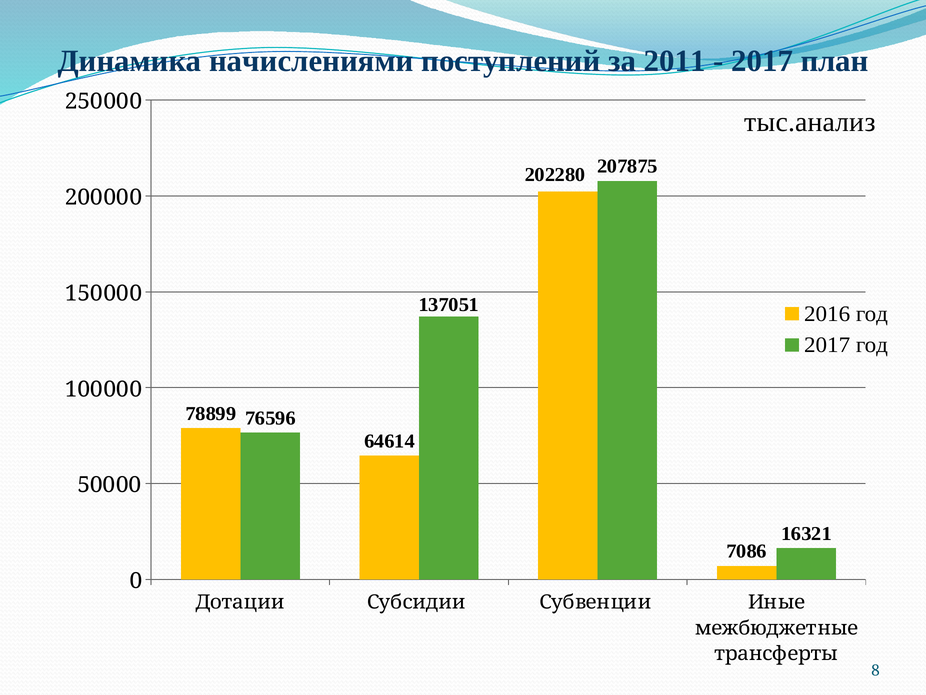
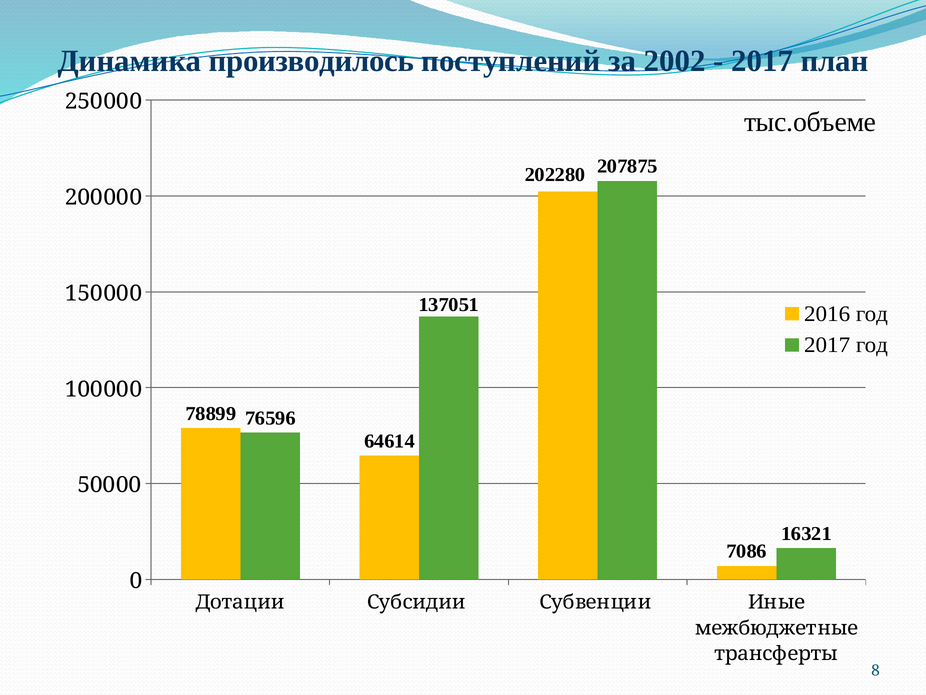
начислениями: начислениями -> производилось
2011: 2011 -> 2002
тыс.анализ: тыс.анализ -> тыс.объеме
